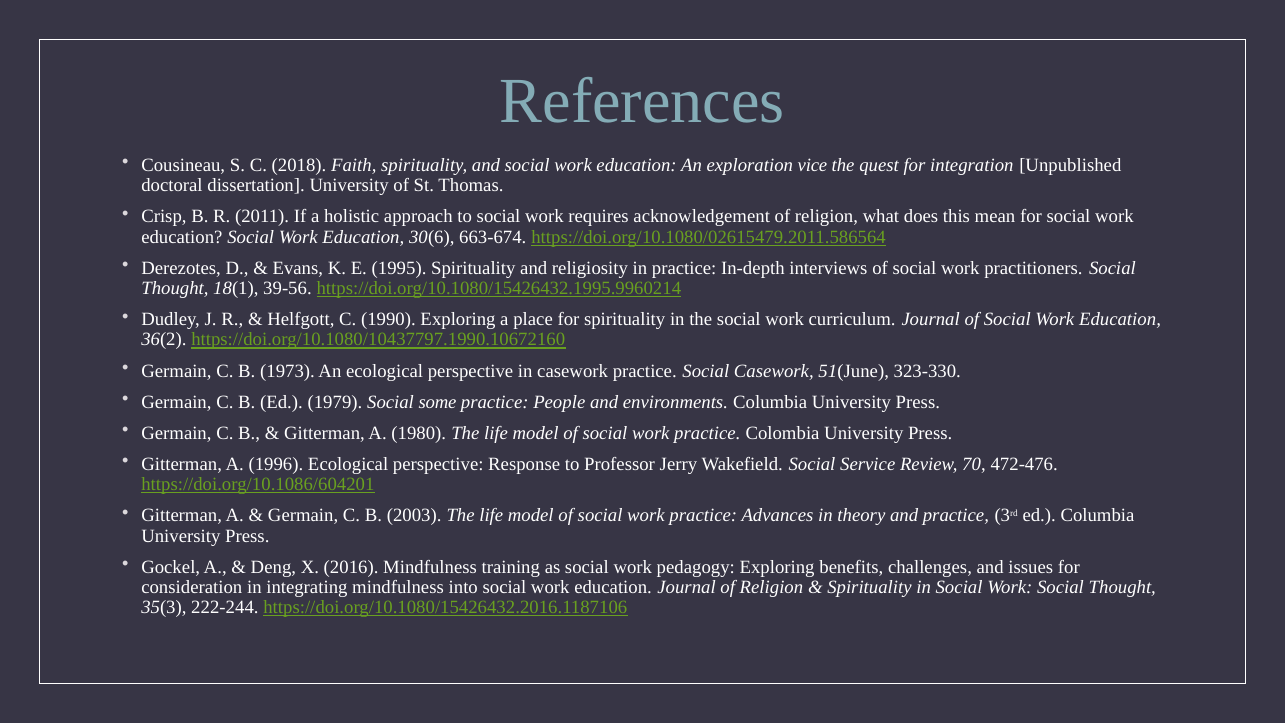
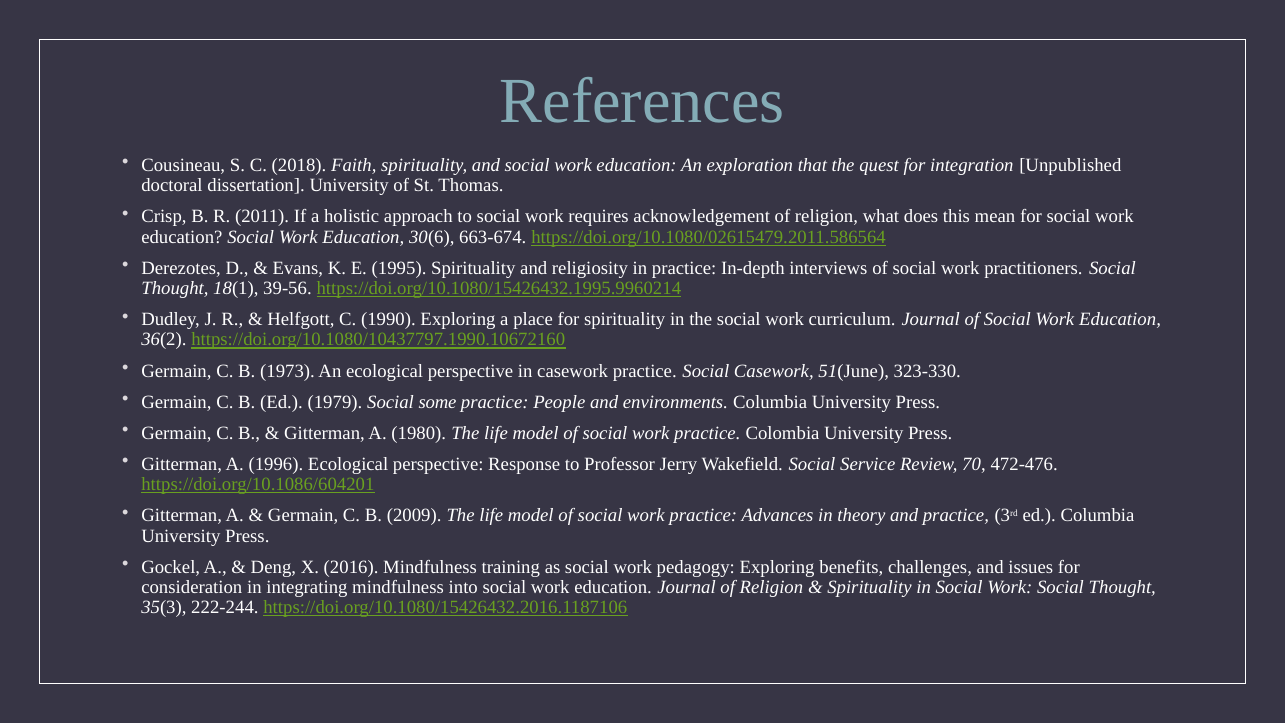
vice: vice -> that
2003: 2003 -> 2009
